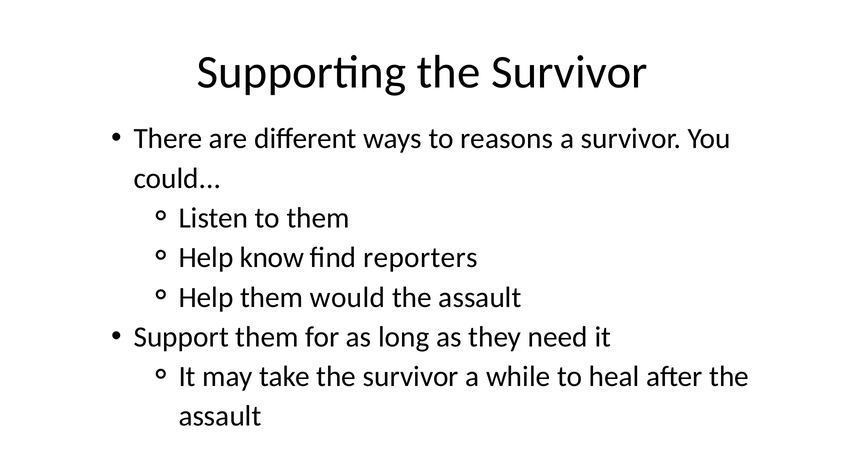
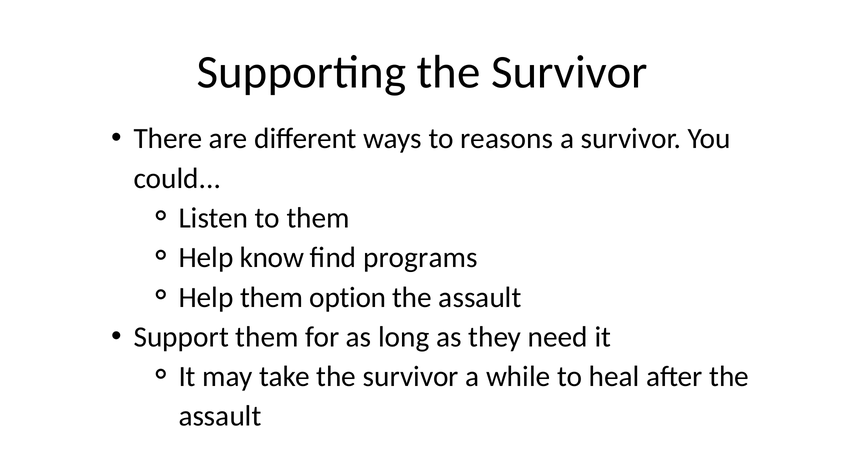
reporters: reporters -> programs
would: would -> option
